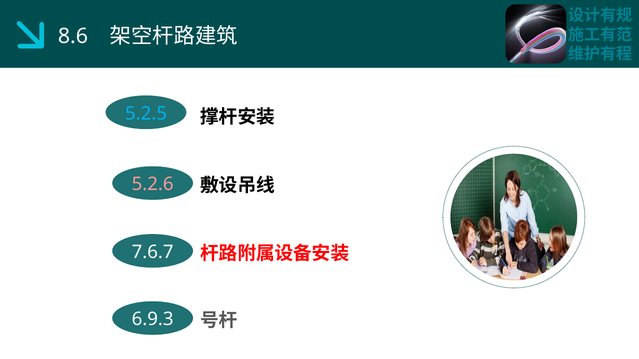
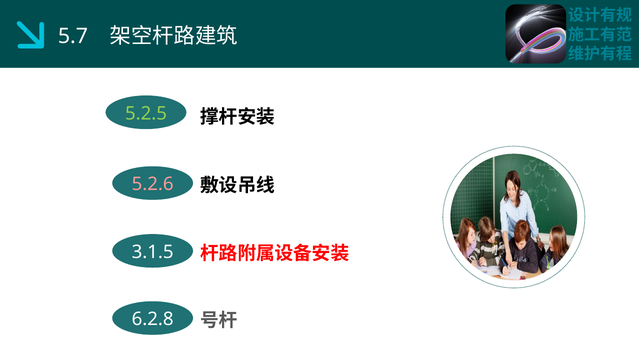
8.6: 8.6 -> 5.7
5.2.5 colour: light blue -> light green
7.6.7: 7.6.7 -> 3.1.5
6.9.3: 6.9.3 -> 6.2.8
